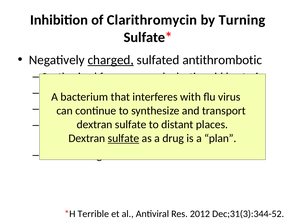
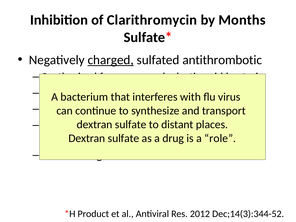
Turning: Turning -> Months
sulfate at (123, 138) underline: present -> none
plan: plan -> role
Terrible: Terrible -> Product
Dec;31(3):344-52: Dec;31(3):344-52 -> Dec;14(3):344-52
